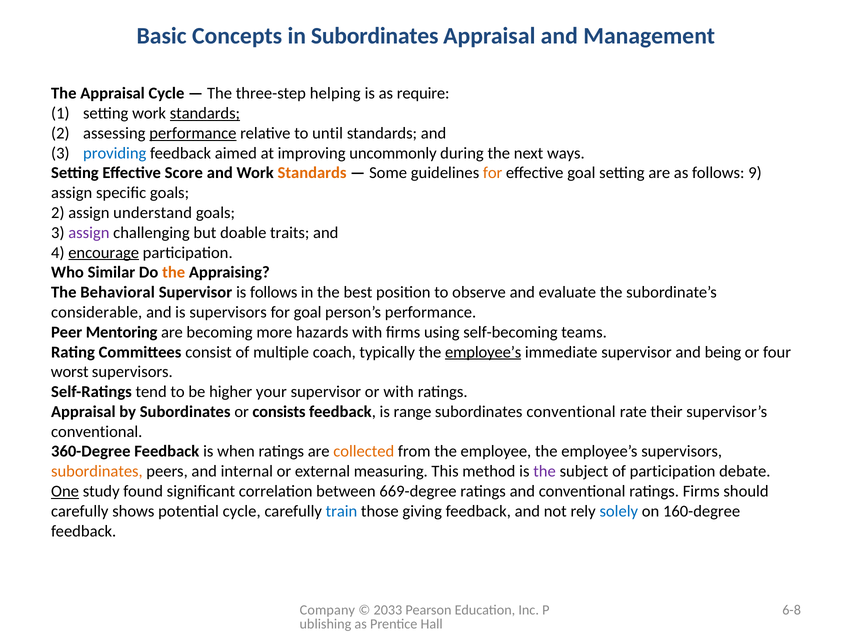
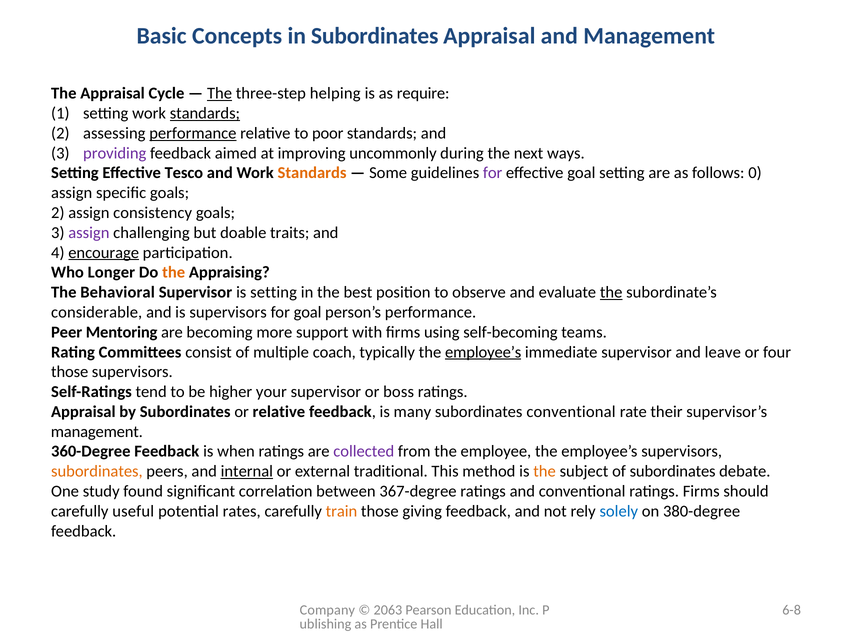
The at (220, 93) underline: none -> present
until: until -> poor
providing colour: blue -> purple
Score: Score -> Tesco
for at (493, 173) colour: orange -> purple
9: 9 -> 0
understand: understand -> consistency
Similar: Similar -> Longer
is follows: follows -> setting
the at (611, 292) underline: none -> present
hazards: hazards -> support
being: being -> leave
worst at (70, 372): worst -> those
or with: with -> boss
or consists: consists -> relative
range: range -> many
conventional at (97, 432): conventional -> management
collected colour: orange -> purple
internal underline: none -> present
measuring: measuring -> traditional
the at (545, 471) colour: purple -> orange
of participation: participation -> subordinates
One underline: present -> none
669-degree: 669-degree -> 367-degree
shows: shows -> useful
potential cycle: cycle -> rates
train colour: blue -> orange
160-degree: 160-degree -> 380-degree
2033: 2033 -> 2063
